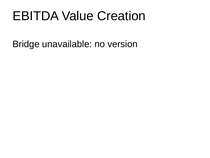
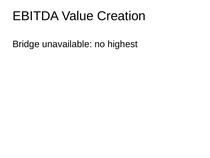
version: version -> highest
